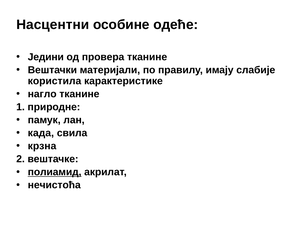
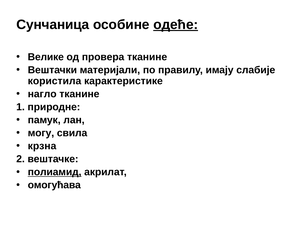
Насцентни: Насцентни -> Сунчаница
одеће underline: none -> present
Једини: Једини -> Велике
када: када -> могу
нечистоћа: нечистоћа -> омогућава
